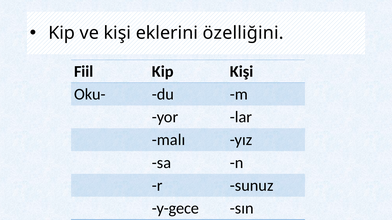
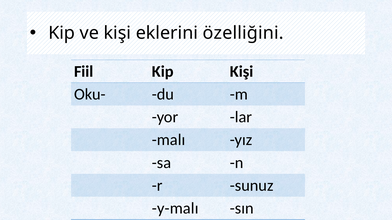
y-gece: y-gece -> y-malı
